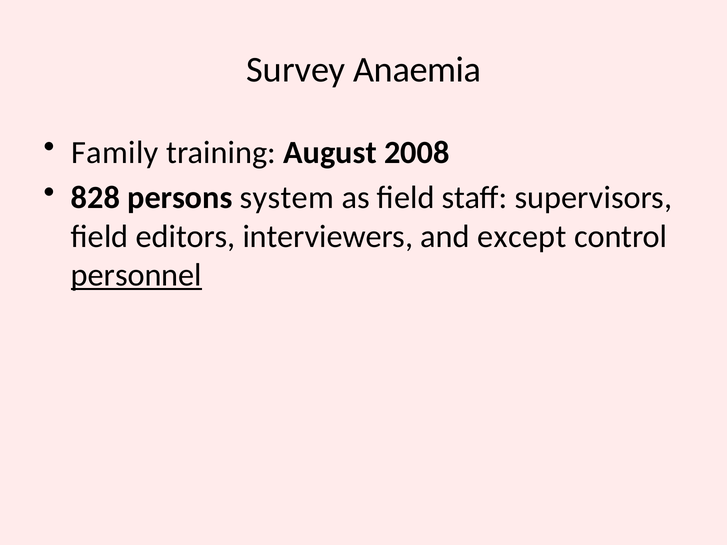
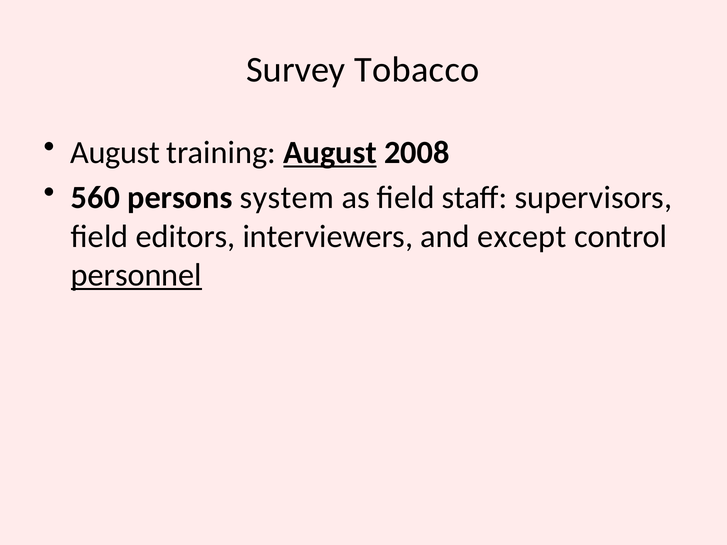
Anaemia: Anaemia -> Tobacco
Family at (115, 153): Family -> August
August at (330, 153) underline: none -> present
828: 828 -> 560
